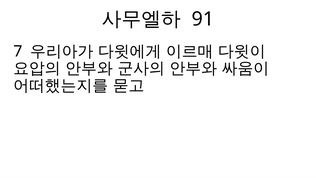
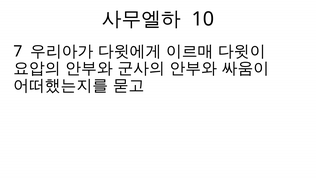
91: 91 -> 10
